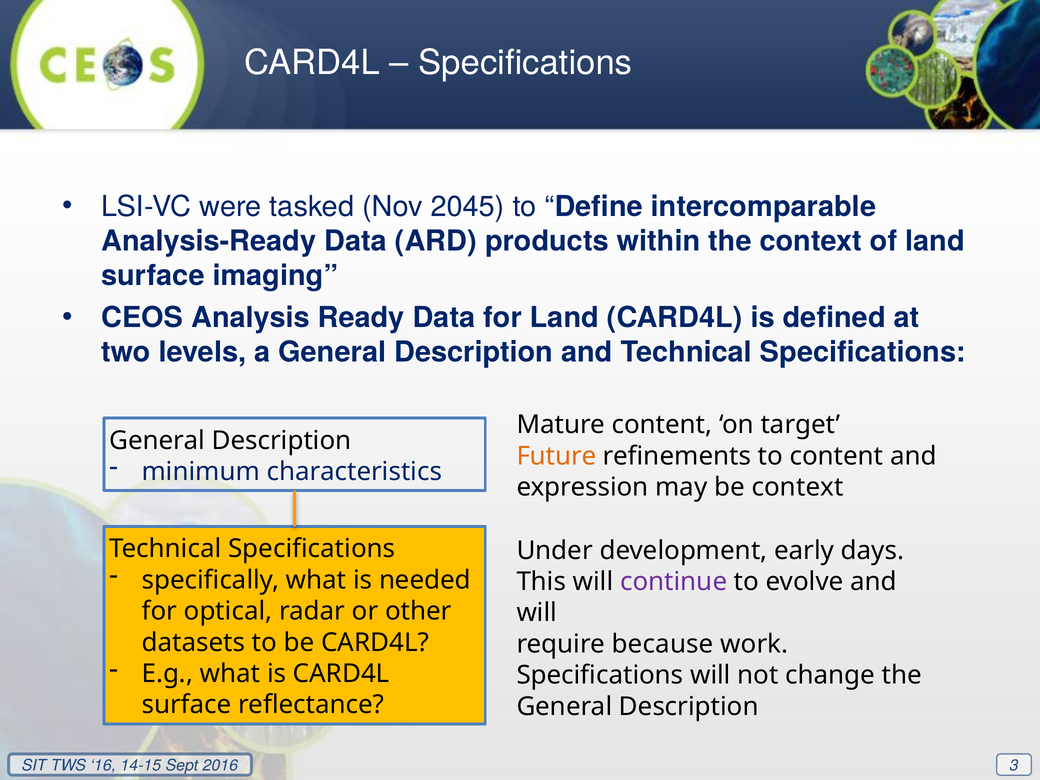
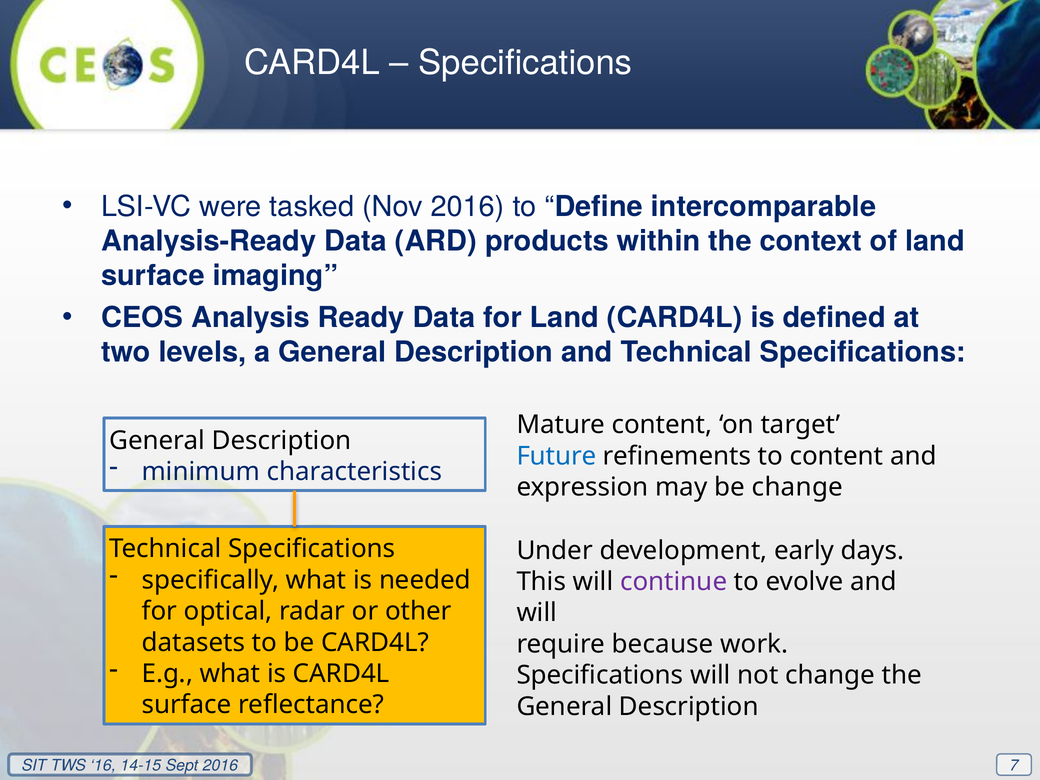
Nov 2045: 2045 -> 2016
Future colour: orange -> blue
be context: context -> change
3: 3 -> 7
